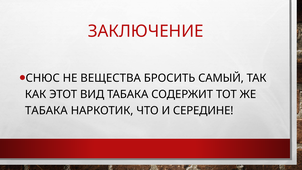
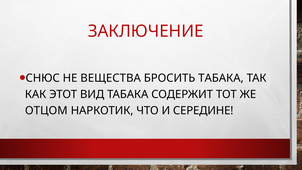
БРОСИТЬ САМЫЙ: САМЫЙ -> ТАБАКА
ТАБАКА at (46, 111): ТАБАКА -> ОТЦОМ
